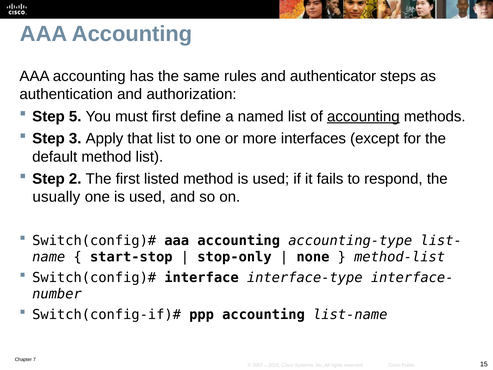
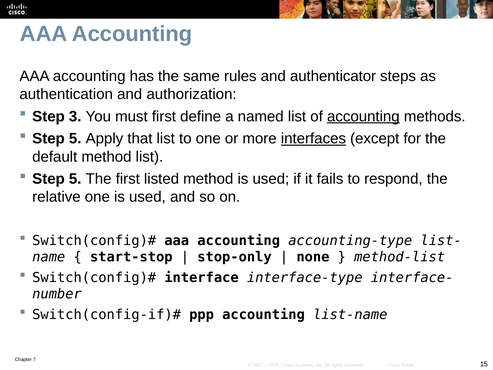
5: 5 -> 3
3 at (75, 139): 3 -> 5
interfaces underline: none -> present
2 at (75, 179): 2 -> 5
usually: usually -> relative
